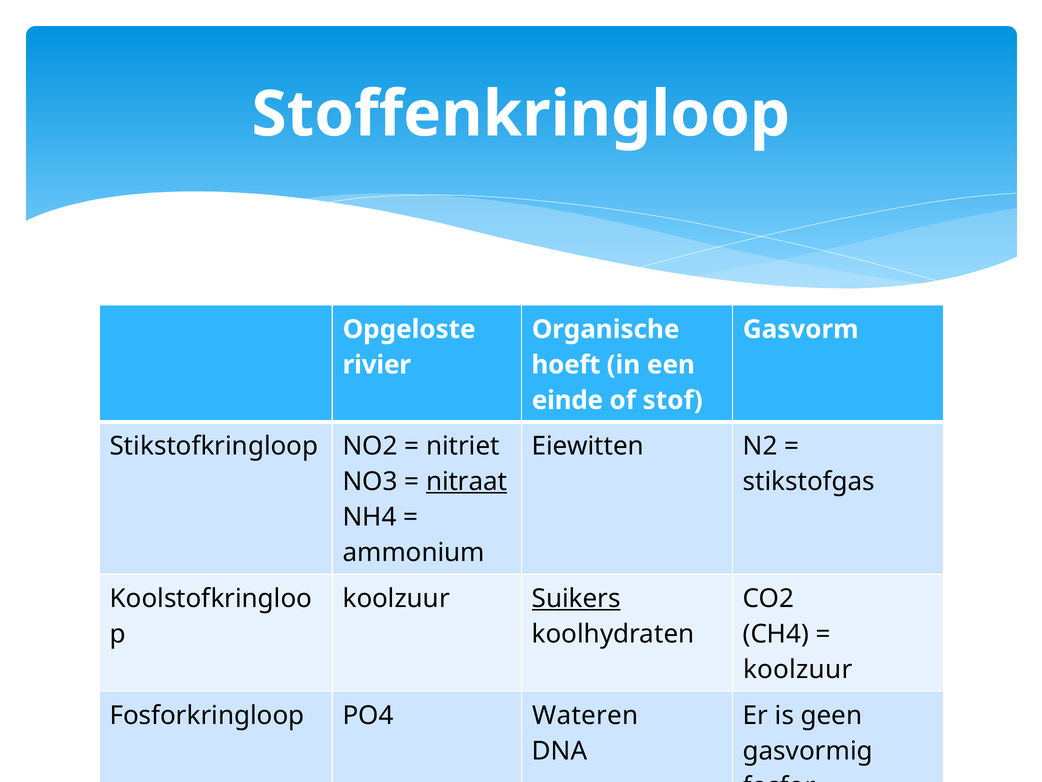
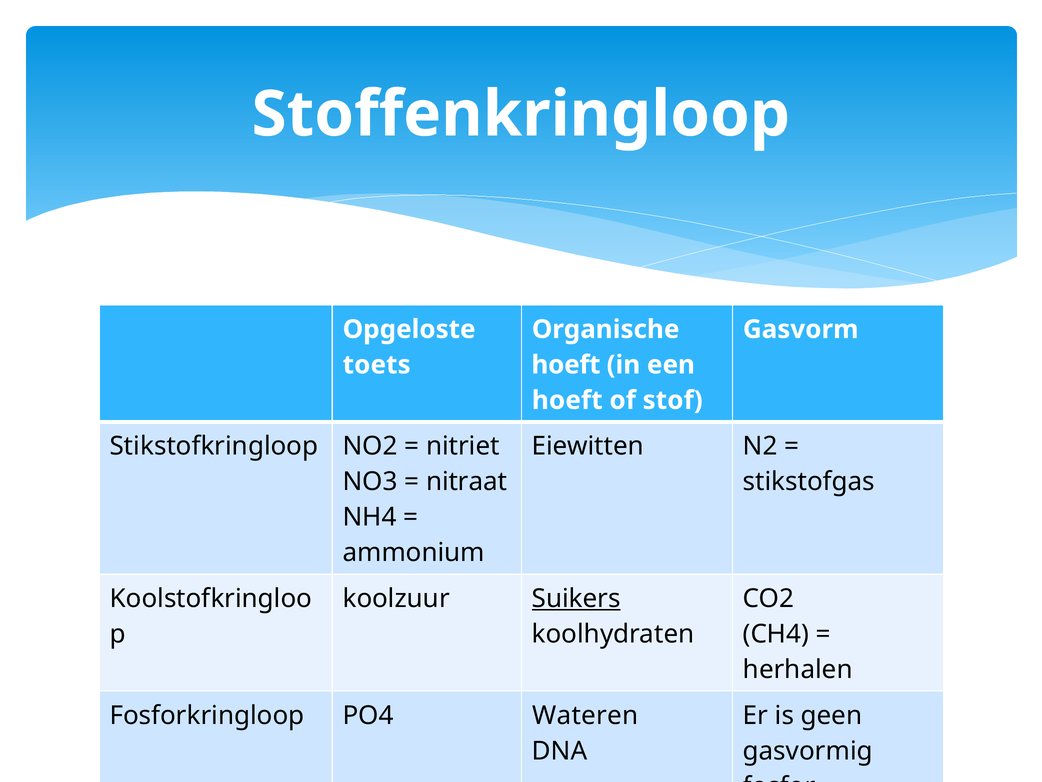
rivier: rivier -> toets
einde at (567, 400): einde -> hoeft
nitraat underline: present -> none
koolzuur at (798, 669): koolzuur -> herhalen
